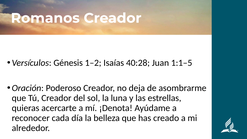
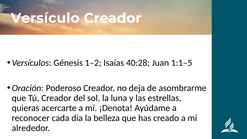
Romanos: Romanos -> Versículo
